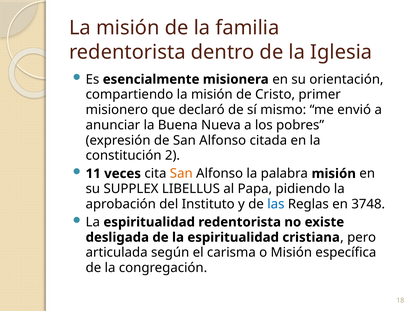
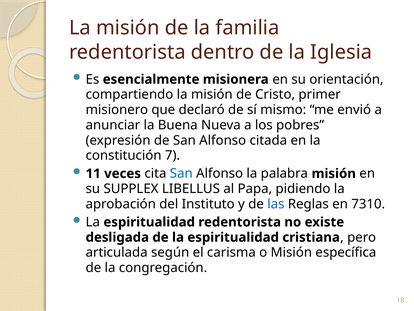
2: 2 -> 7
San at (181, 173) colour: orange -> blue
3748: 3748 -> 7310
